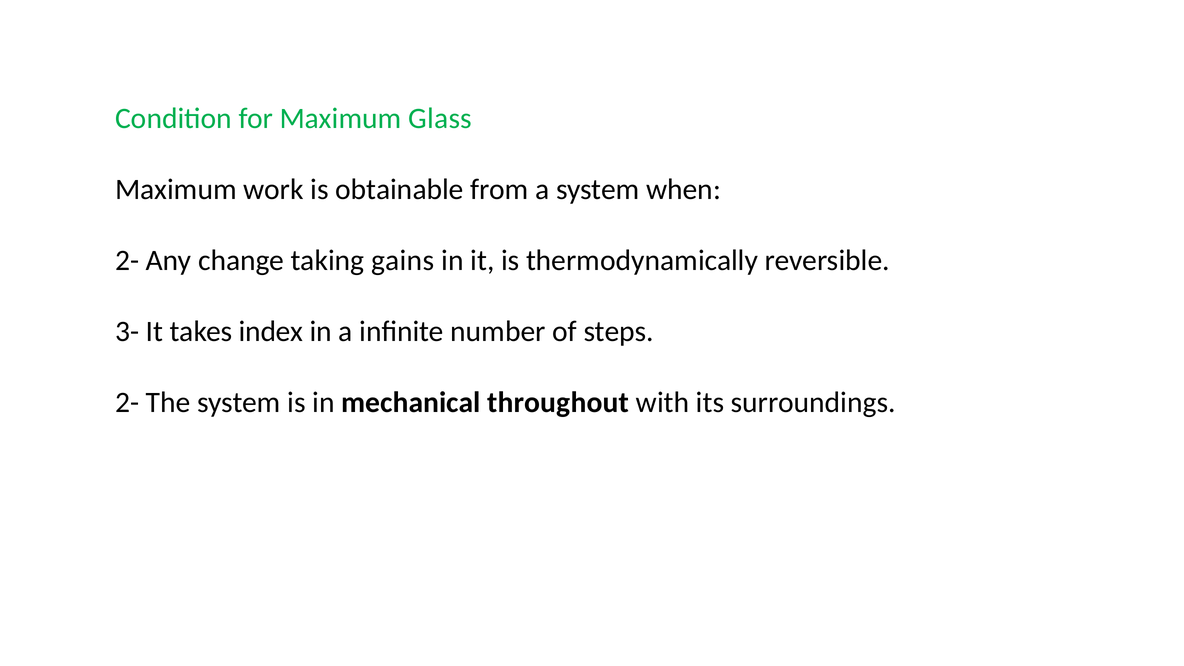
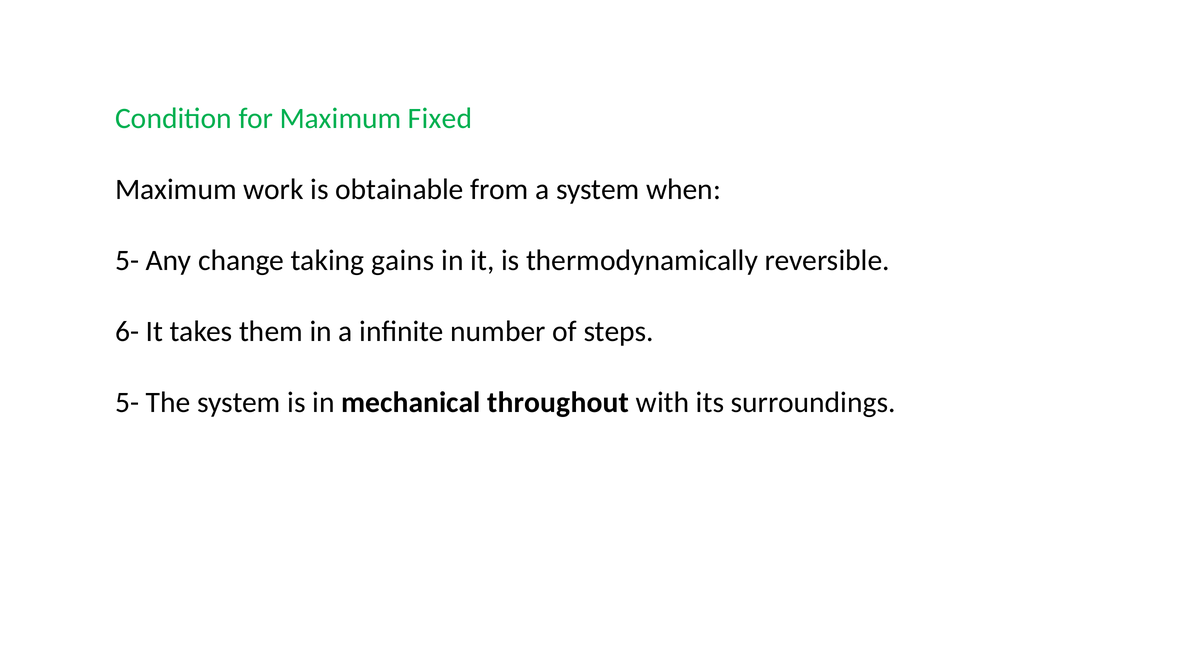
Glass: Glass -> Fixed
2- at (127, 261): 2- -> 5-
3-: 3- -> 6-
index: index -> them
2- at (127, 403): 2- -> 5-
